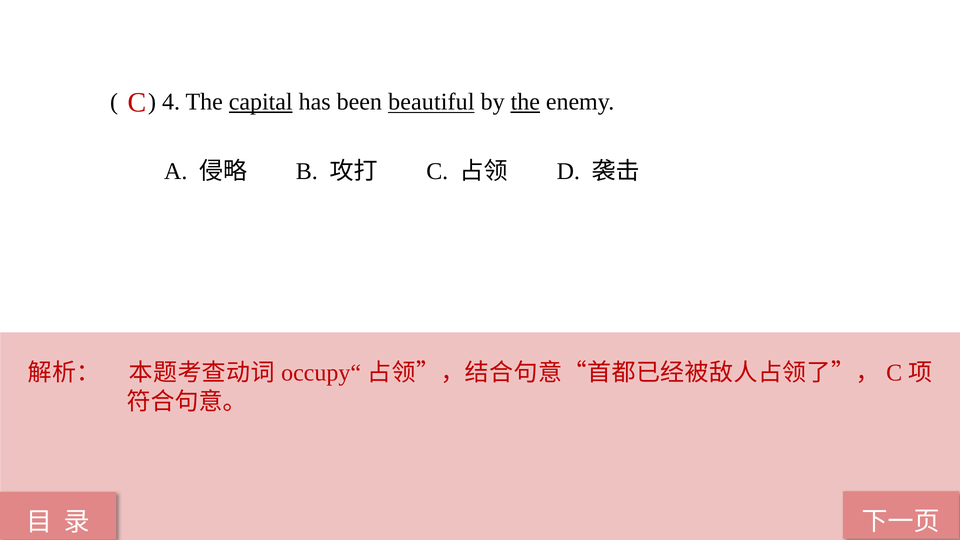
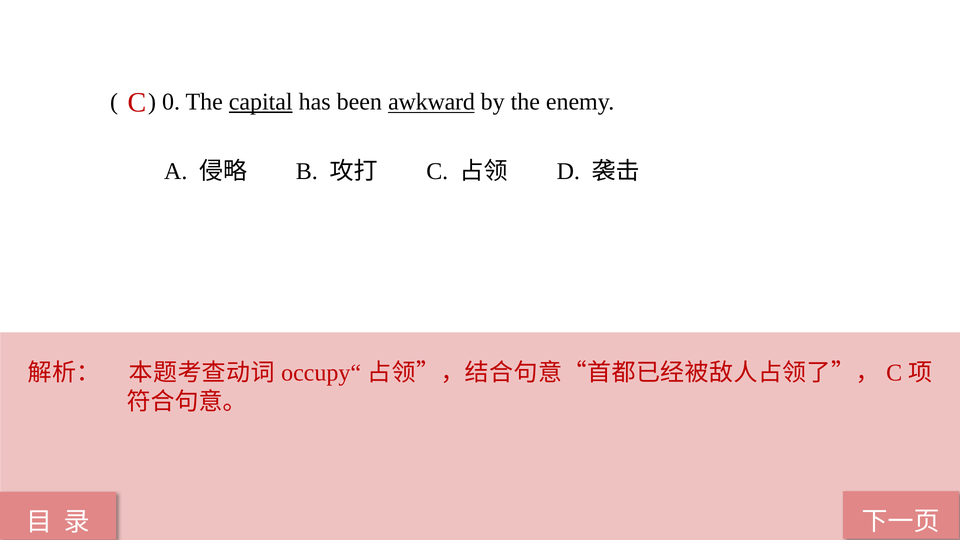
4: 4 -> 0
beautiful: beautiful -> awkward
the at (525, 102) underline: present -> none
